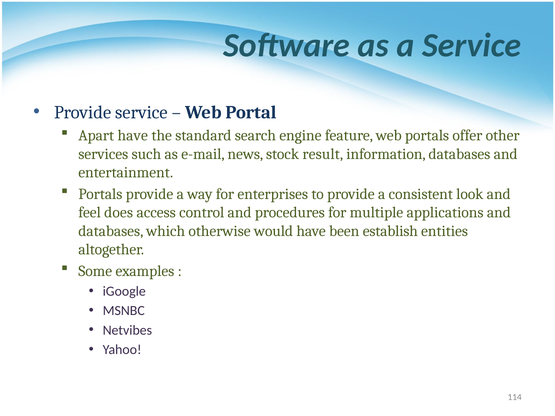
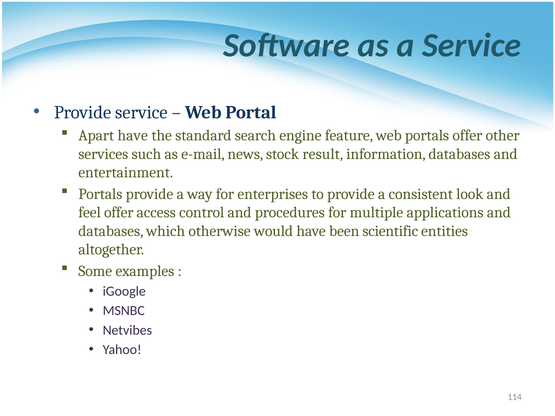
feel does: does -> offer
establish: establish -> scientific
